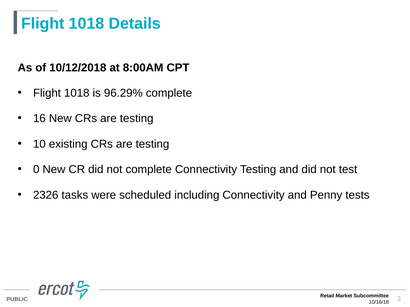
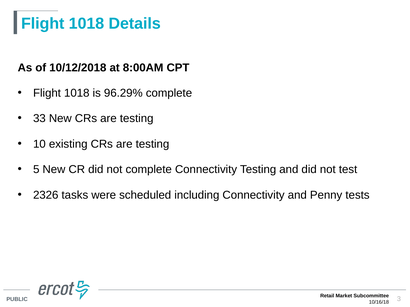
16: 16 -> 33
0: 0 -> 5
